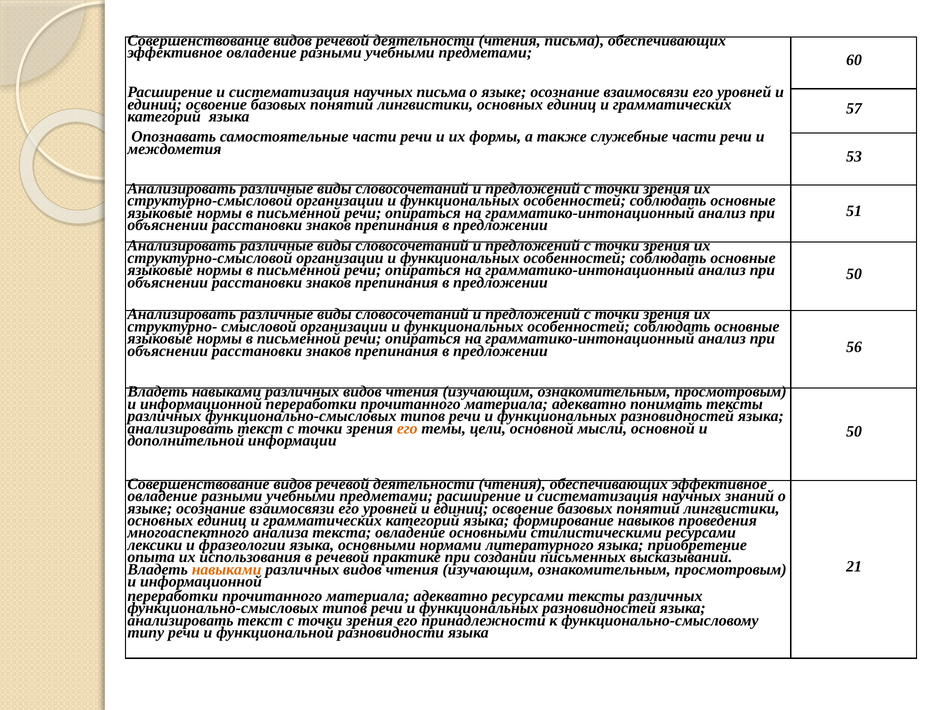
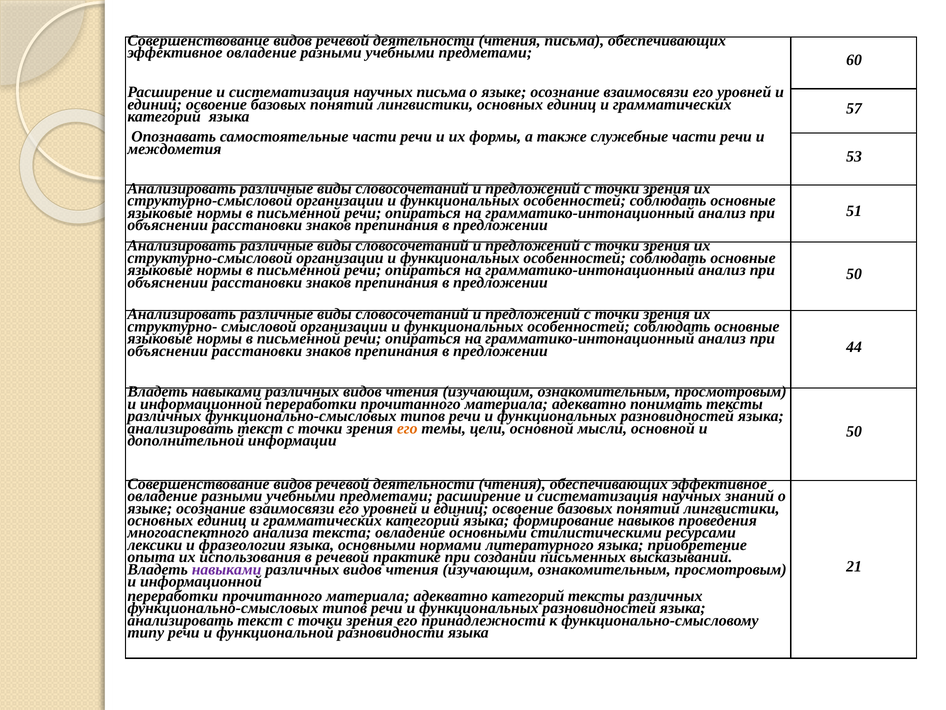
56: 56 -> 44
навыками at (227, 569) colour: orange -> purple
адекватно ресурсами: ресурсами -> категорий
